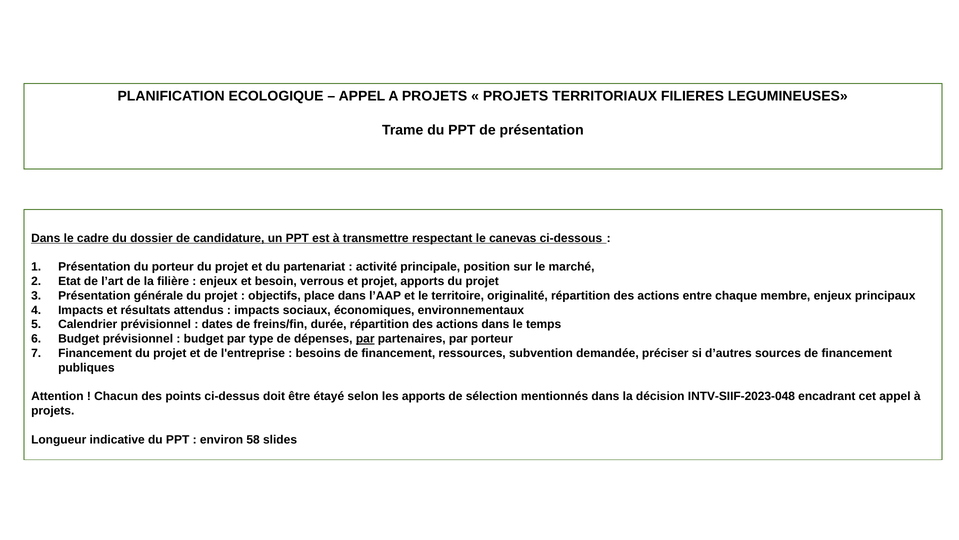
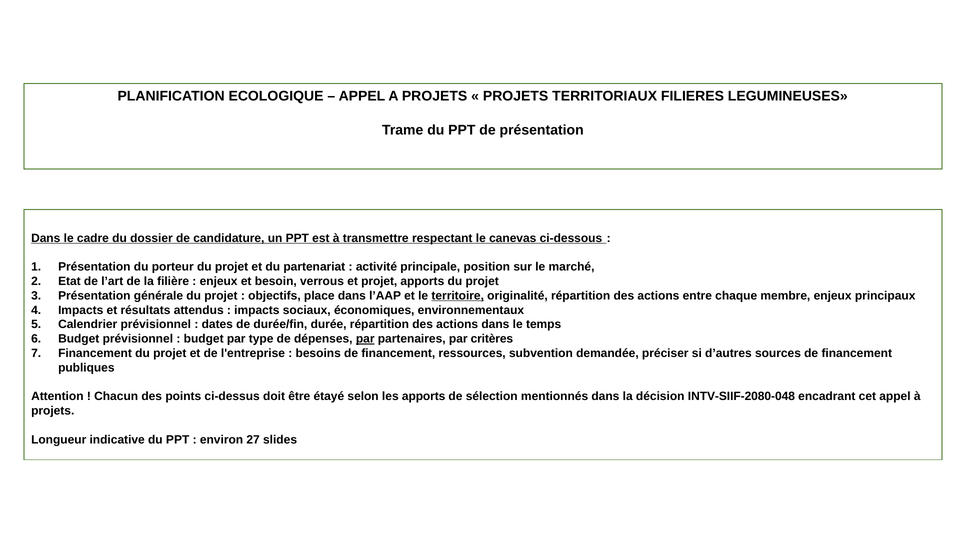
territoire underline: none -> present
freins/fin: freins/fin -> durée/fin
par porteur: porteur -> critères
INTV-SIIF-2023-048: INTV-SIIF-2023-048 -> INTV-SIIF-2080-048
58: 58 -> 27
